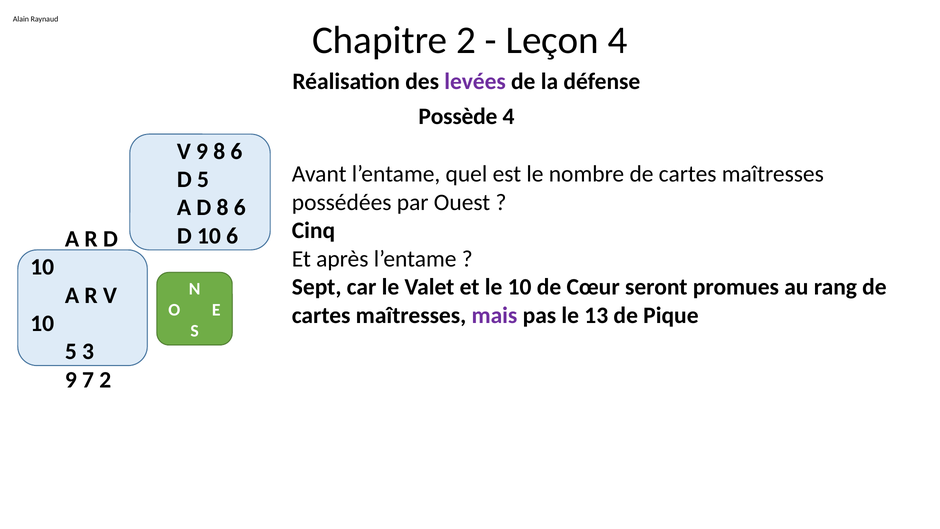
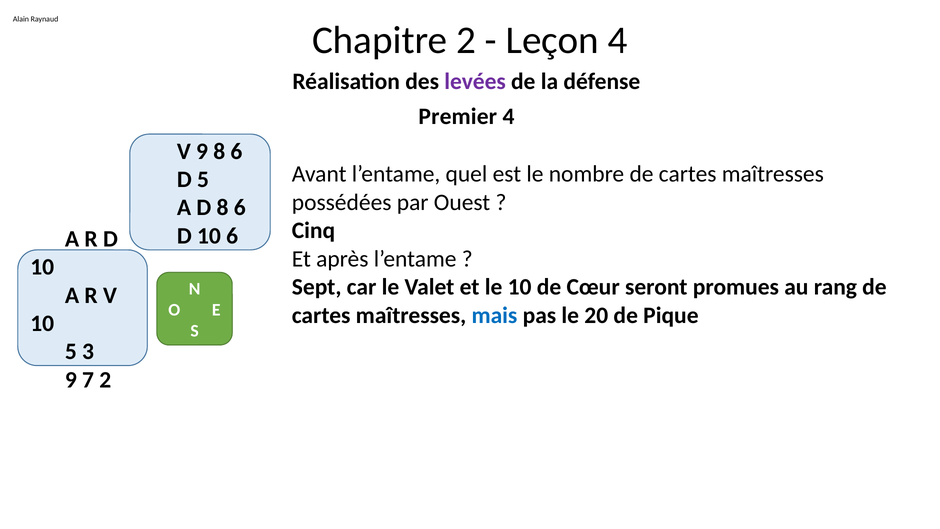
Possède: Possède -> Premier
mais colour: purple -> blue
13: 13 -> 20
